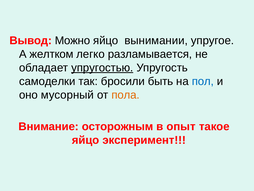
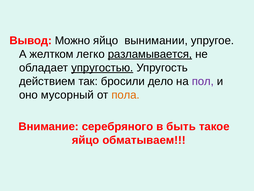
разламывается underline: none -> present
самоделки: самоделки -> действием
быть: быть -> дело
пол colour: blue -> purple
осторожным: осторожным -> серебряного
опыт: опыт -> быть
эксперимент: эксперимент -> обматываем
